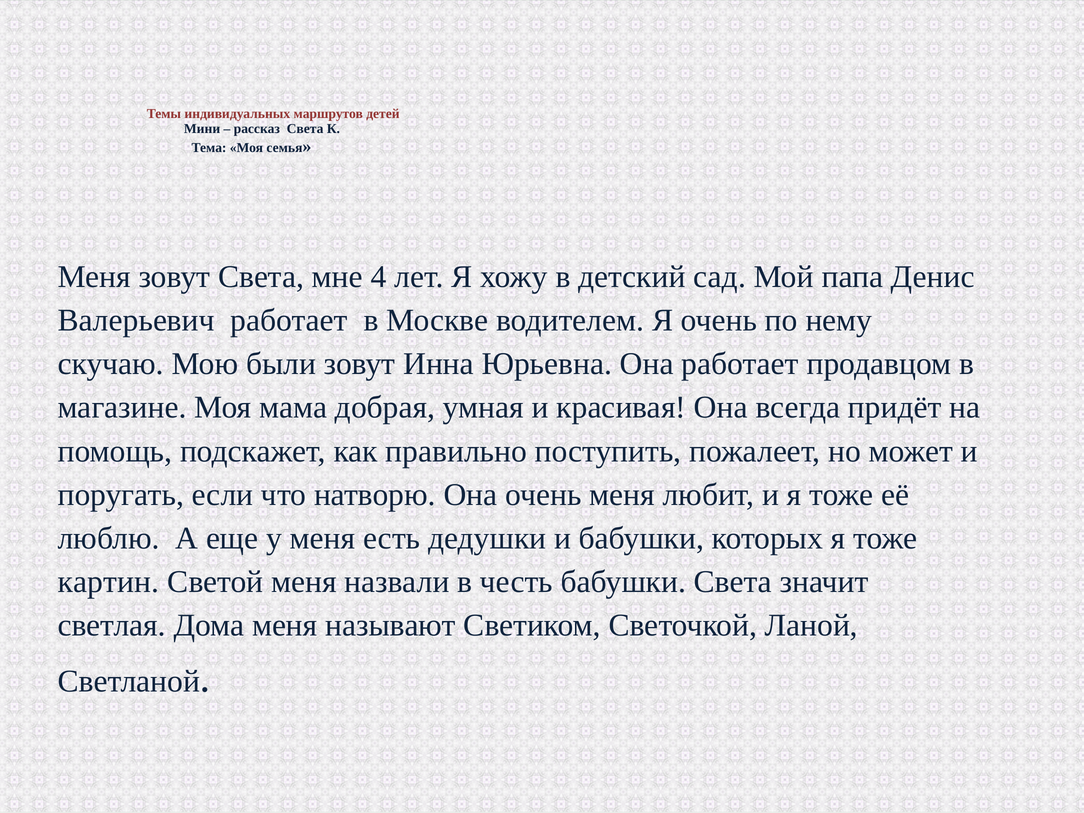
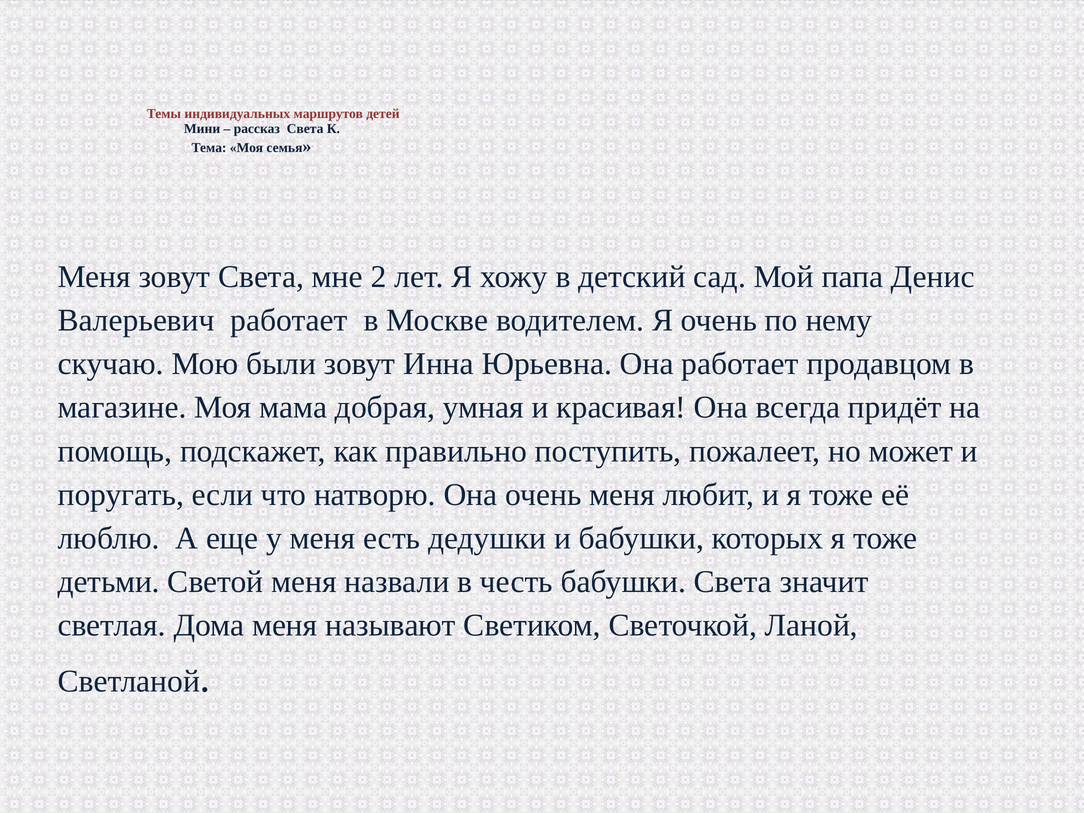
4: 4 -> 2
картин: картин -> детьми
